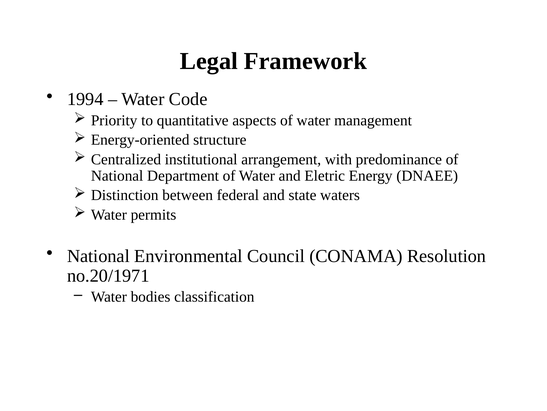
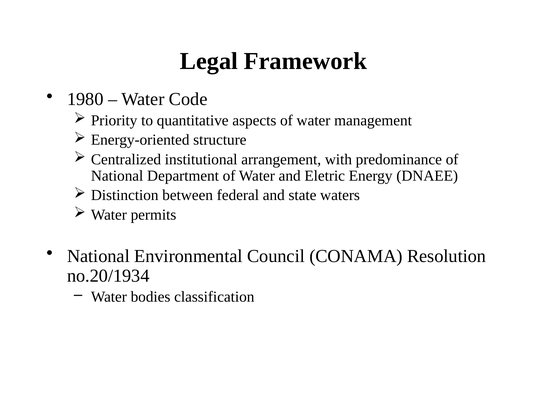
1994: 1994 -> 1980
no.20/1971: no.20/1971 -> no.20/1934
